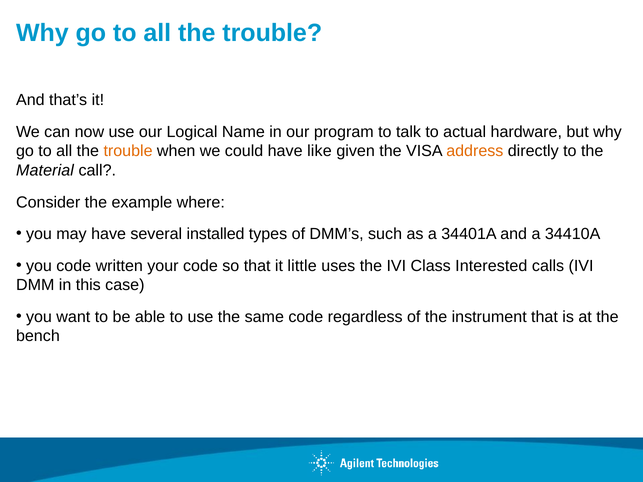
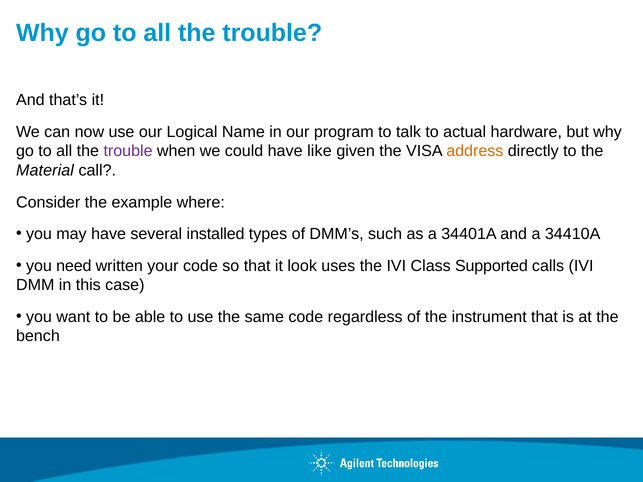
trouble at (128, 151) colour: orange -> purple
you code: code -> need
little: little -> look
Interested: Interested -> Supported
